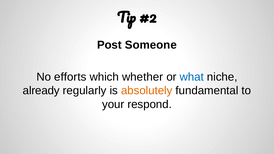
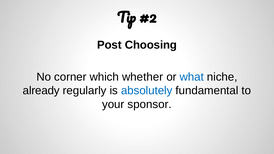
Someone: Someone -> Choosing
efforts: efforts -> corner
absolutely colour: orange -> blue
respond: respond -> sponsor
